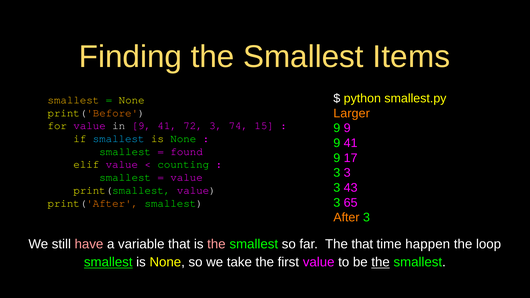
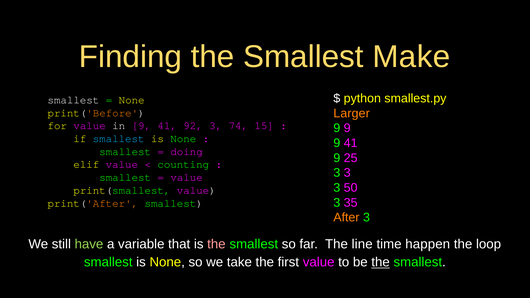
Items: Items -> Make
smallest at (73, 100) colour: yellow -> white
72: 72 -> 92
found: found -> doing
17: 17 -> 25
43: 43 -> 50
65: 65 -> 35
have colour: pink -> light green
The that: that -> line
smallest at (108, 262) underline: present -> none
